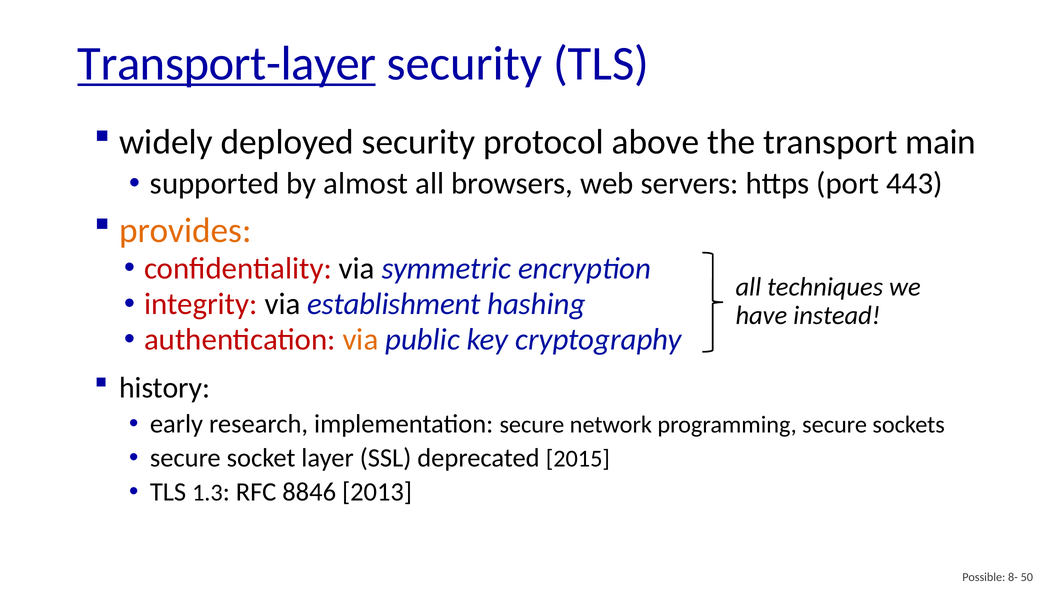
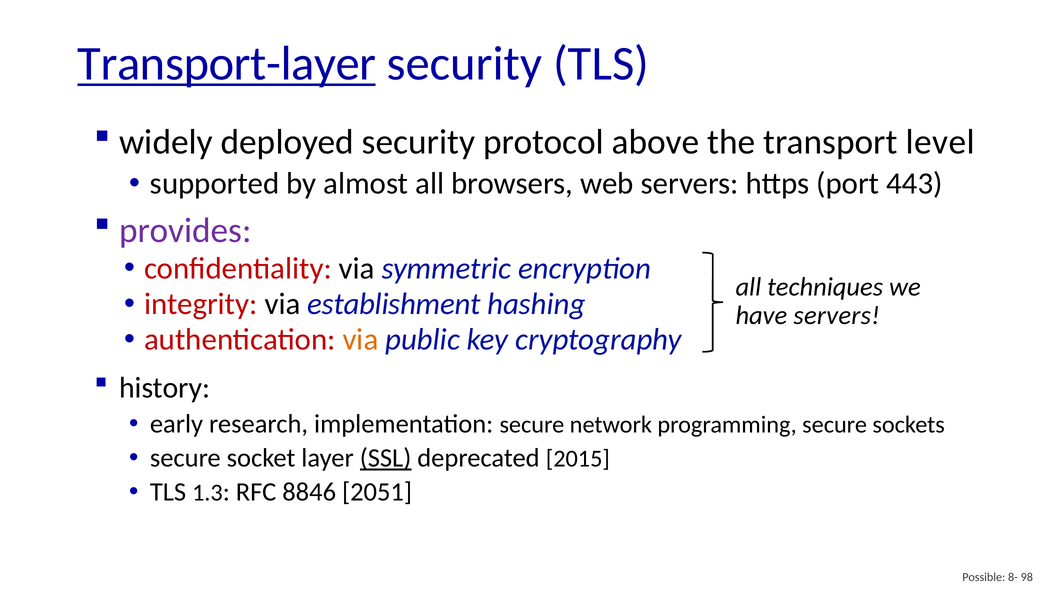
main: main -> level
provides colour: orange -> purple
have instead: instead -> servers
SSL underline: none -> present
2013: 2013 -> 2051
50: 50 -> 98
